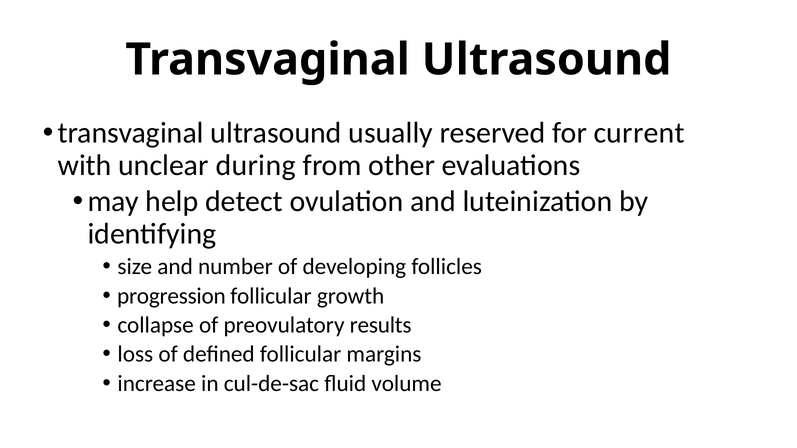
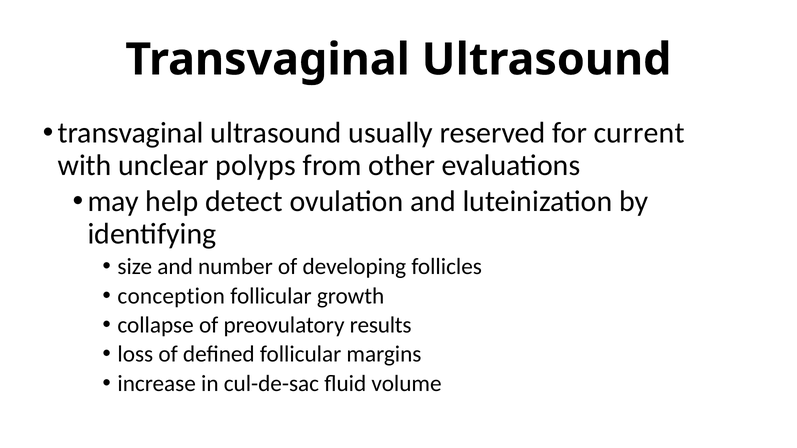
during: during -> polyps
progression: progression -> conception
